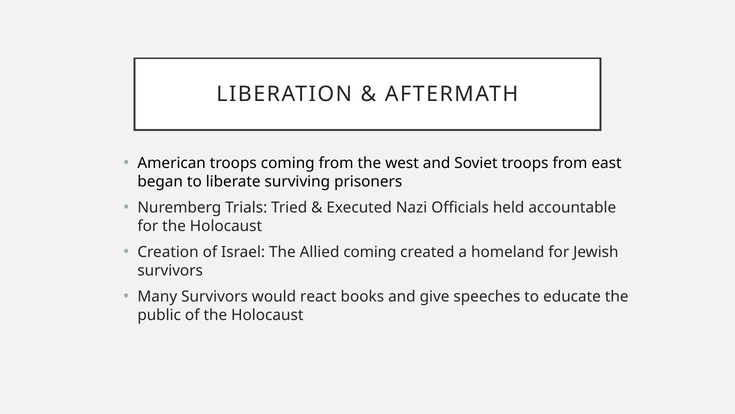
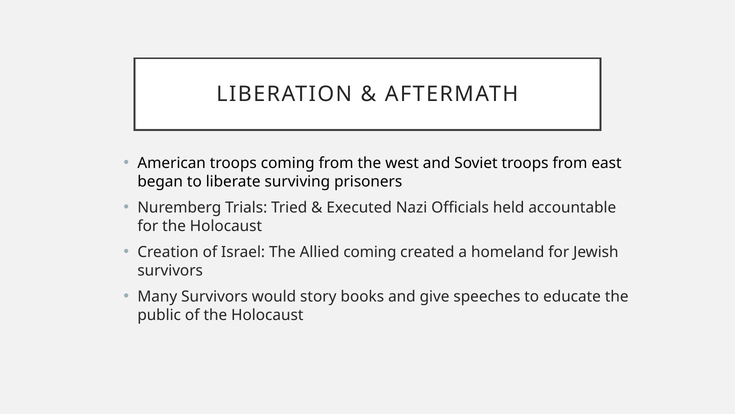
react: react -> story
